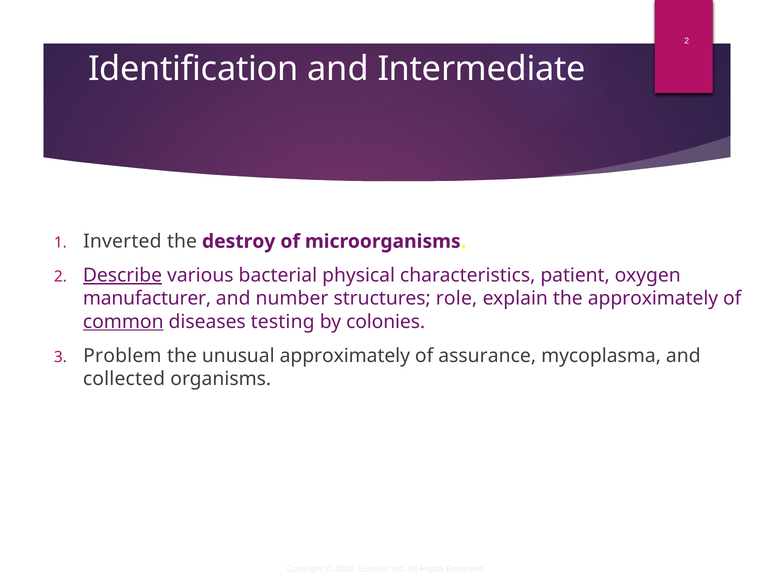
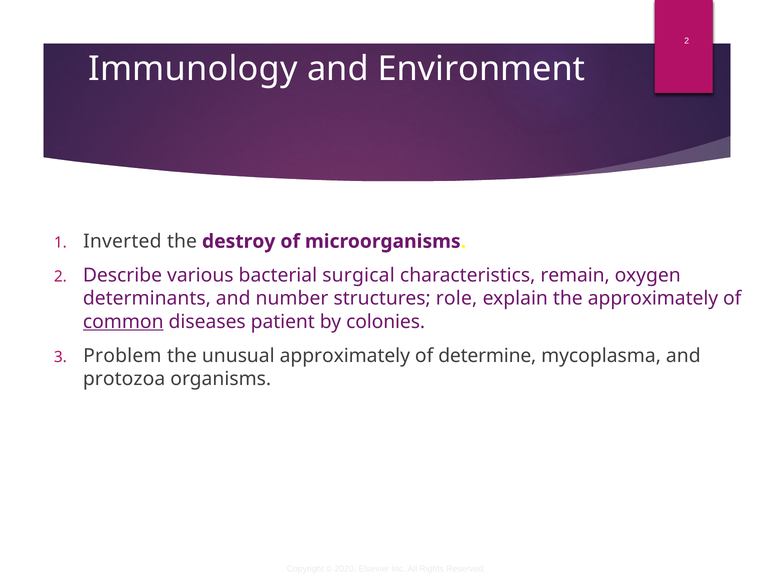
Identification: Identification -> Immunology
Intermediate: Intermediate -> Environment
Describe underline: present -> none
physical: physical -> surgical
patient: patient -> remain
manufacturer: manufacturer -> determinants
testing: testing -> patient
assurance: assurance -> determine
collected: collected -> protozoa
